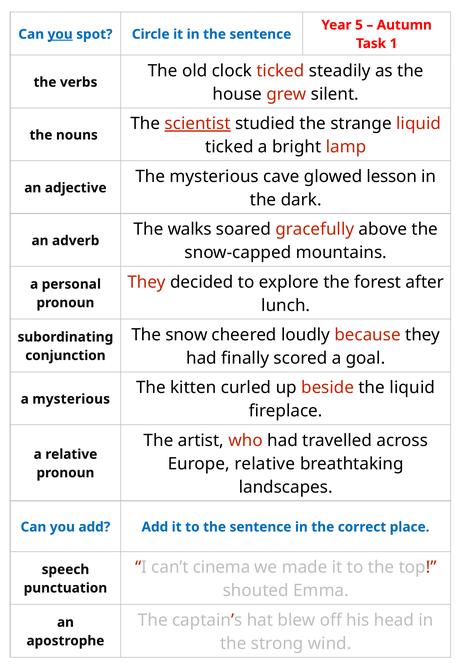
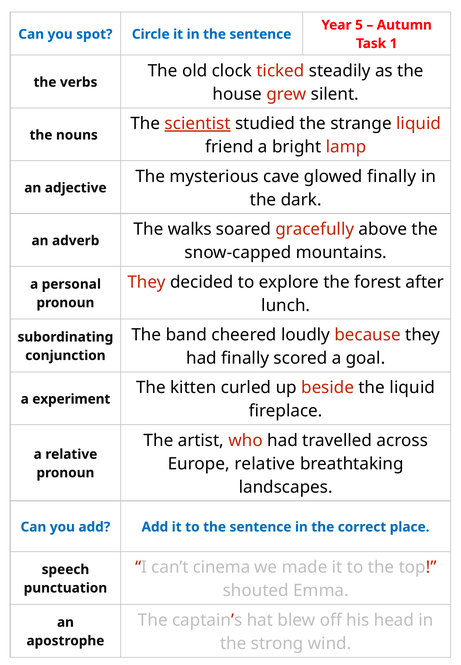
you at (60, 34) underline: present -> none
ticked at (229, 147): ticked -> friend
glowed lesson: lesson -> finally
snow: snow -> band
a mysterious: mysterious -> experiment
